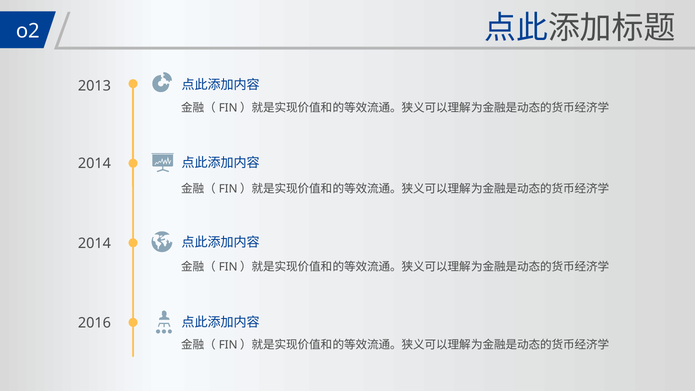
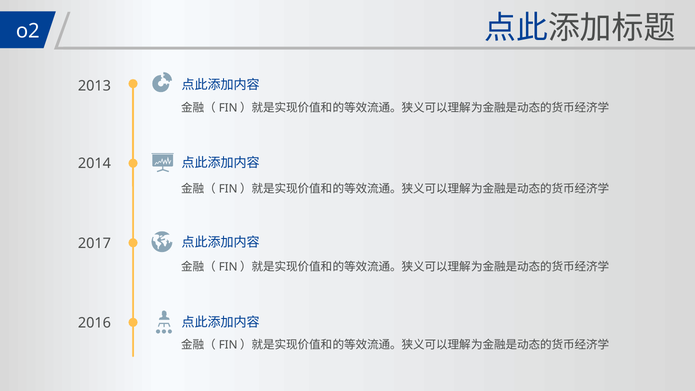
2014 at (94, 244): 2014 -> 2017
